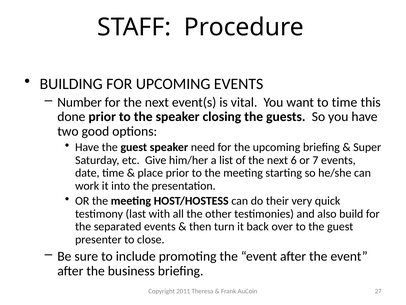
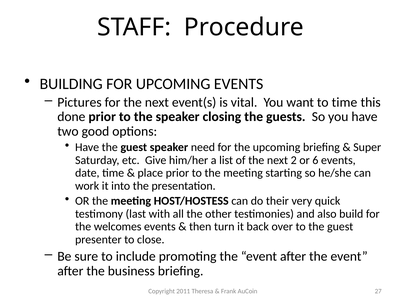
Number: Number -> Pictures
6: 6 -> 2
7: 7 -> 6
separated: separated -> welcomes
